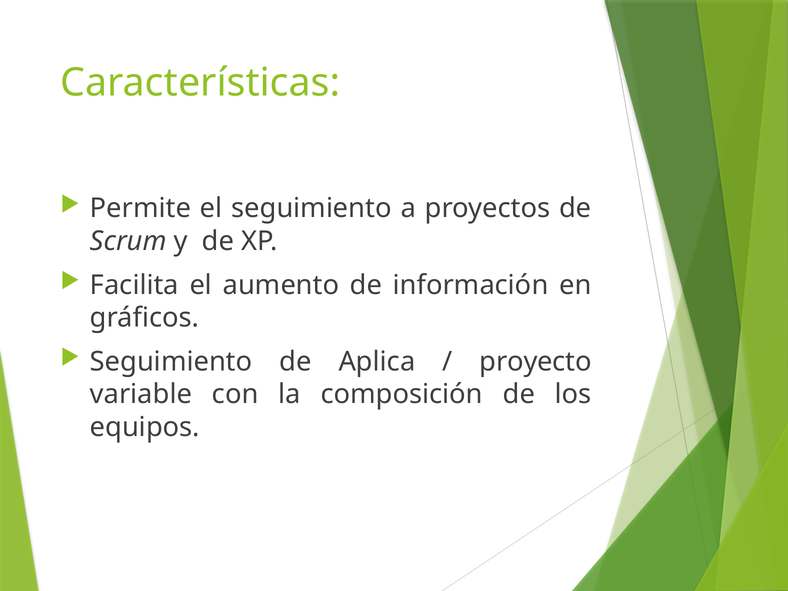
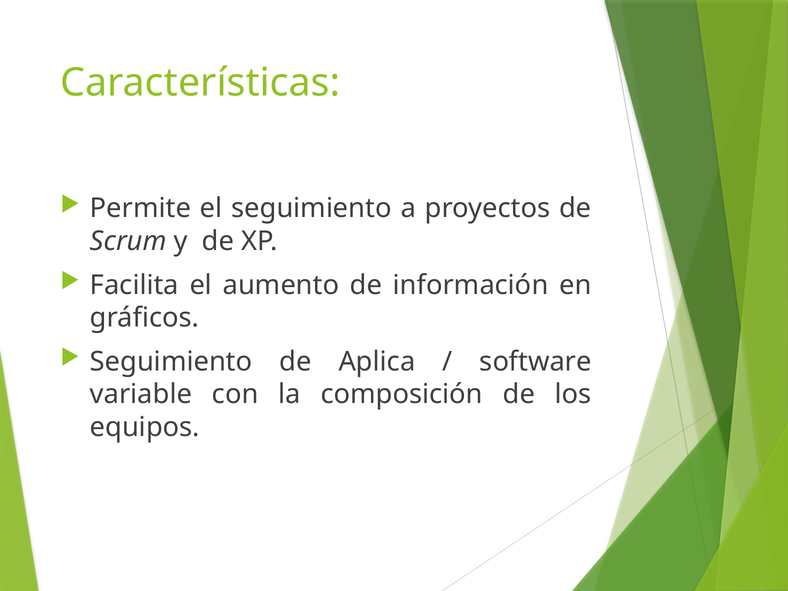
proyecto: proyecto -> software
